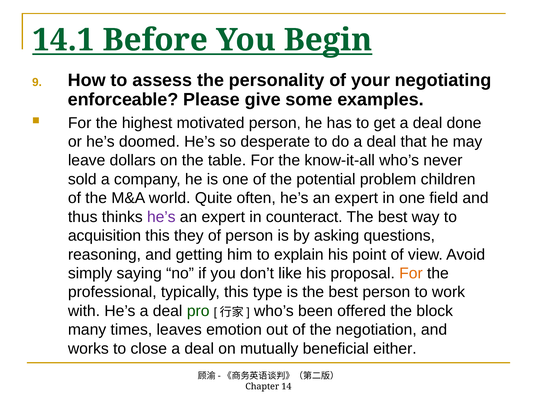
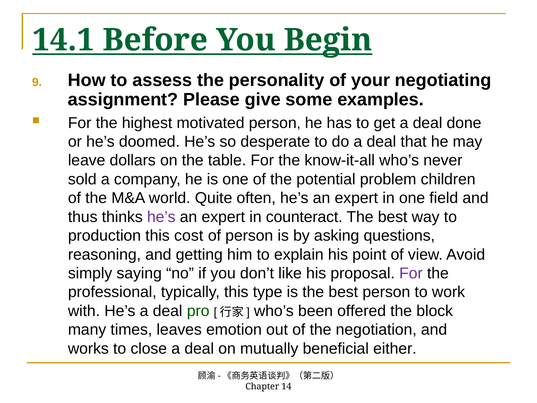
enforceable: enforceable -> assignment
acquisition: acquisition -> production
they: they -> cost
For at (411, 273) colour: orange -> purple
